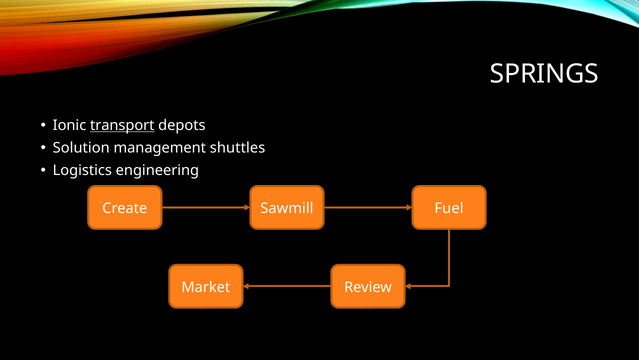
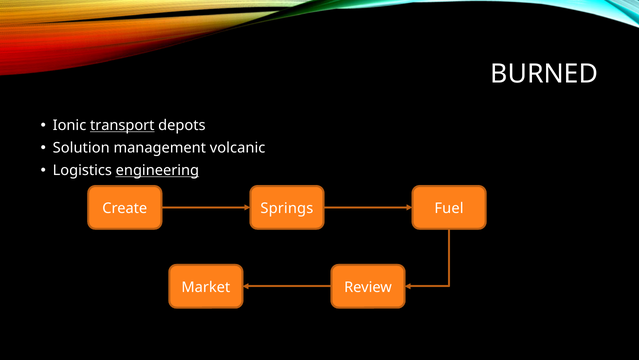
SPRINGS: SPRINGS -> BURNED
shuttles: shuttles -> volcanic
engineering underline: none -> present
Sawmill: Sawmill -> Springs
